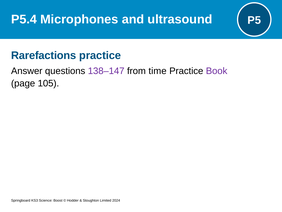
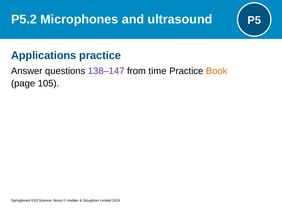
P5.4: P5.4 -> P5.2
Rarefactions: Rarefactions -> Applications
Book colour: purple -> orange
